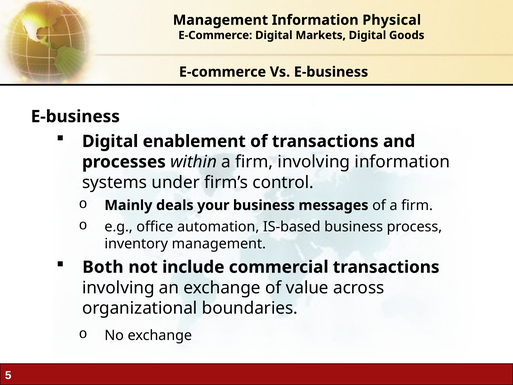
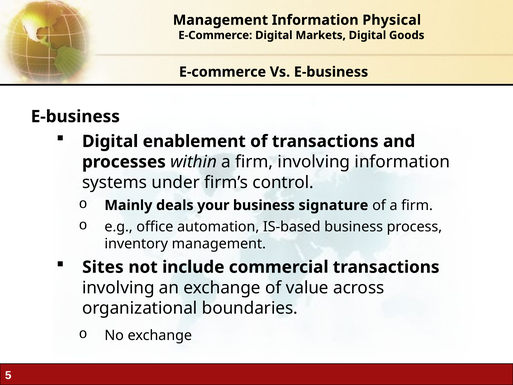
messages: messages -> signature
Both: Both -> Sites
